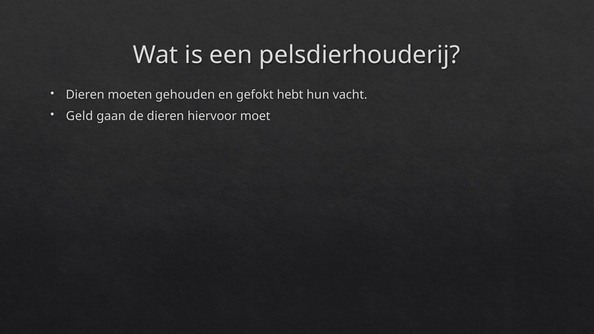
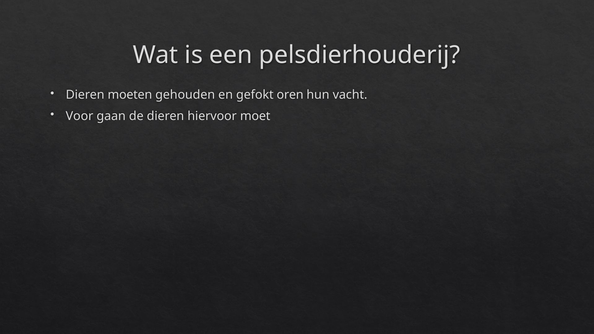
hebt: hebt -> oren
Geld: Geld -> Voor
